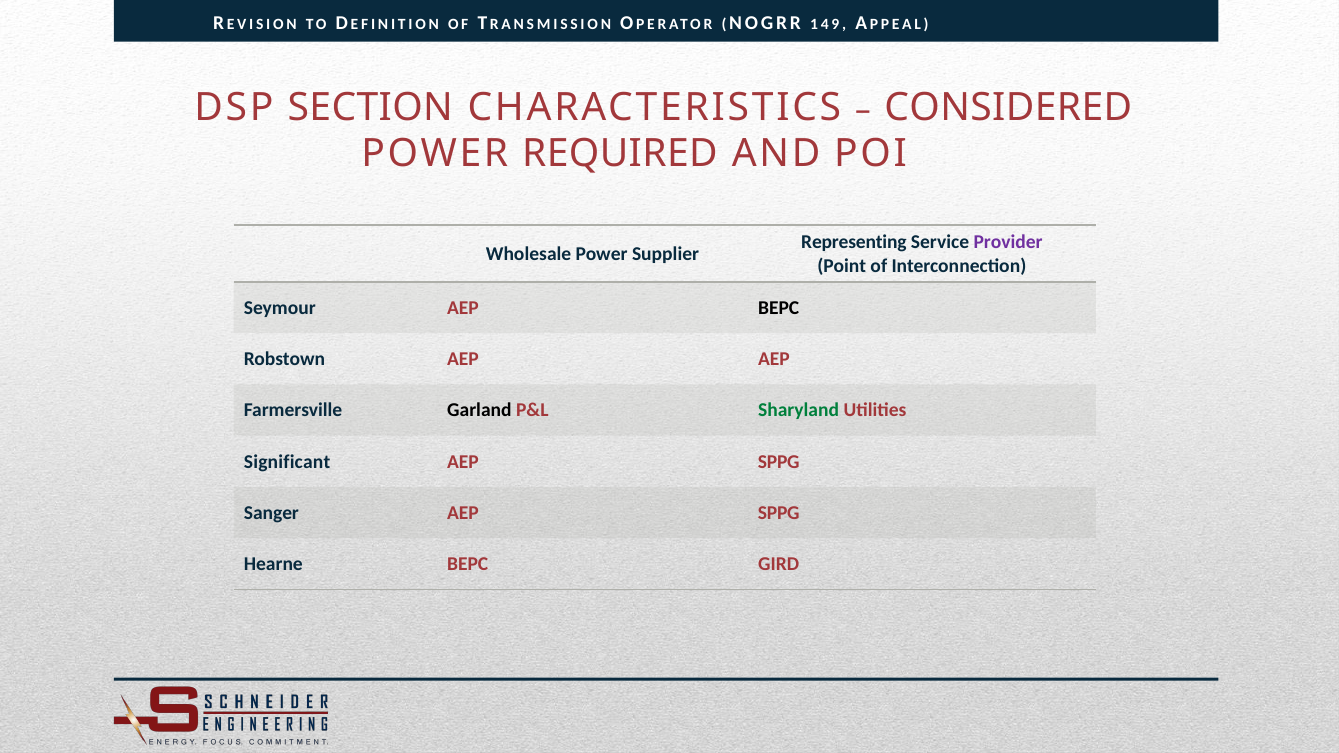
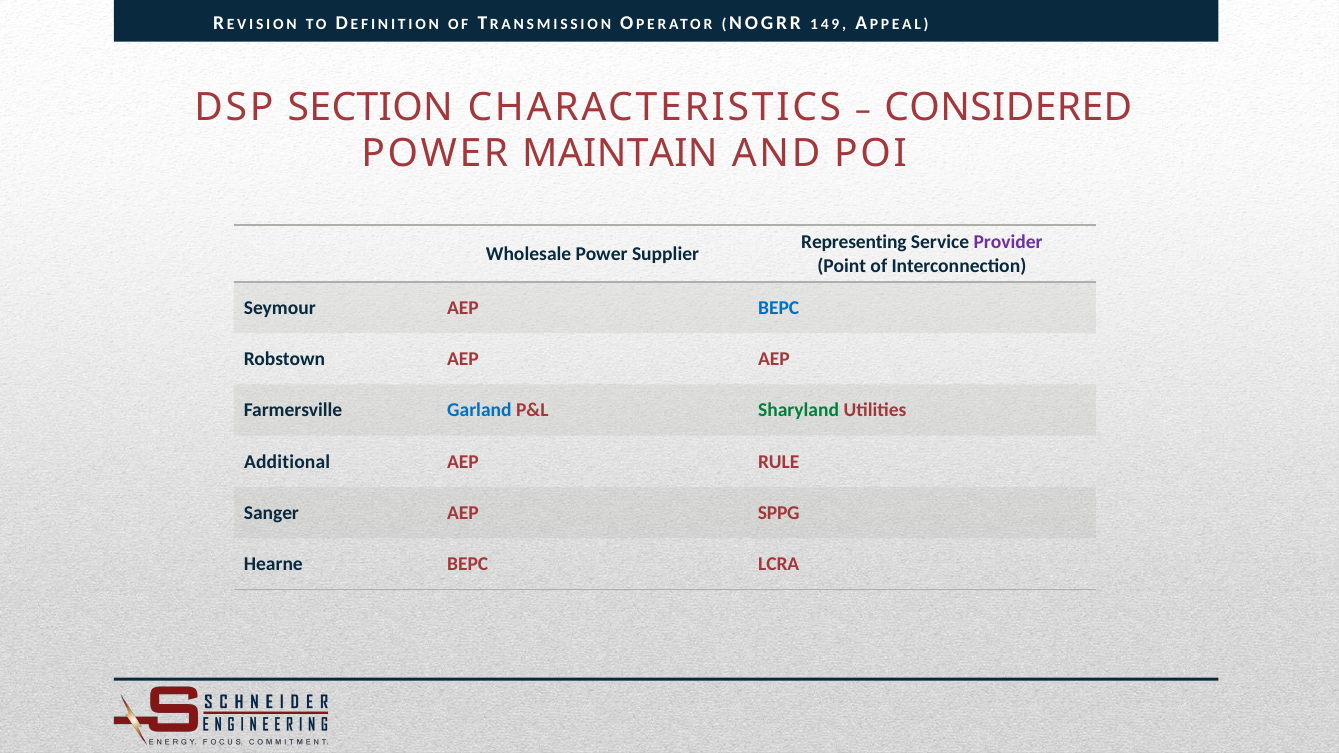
REQUIRED: REQUIRED -> MAINTAIN
BEPC at (779, 308) colour: black -> blue
Garland colour: black -> blue
Significant: Significant -> Additional
SPPG at (779, 462): SPPG -> RULE
GIRD: GIRD -> LCRA
